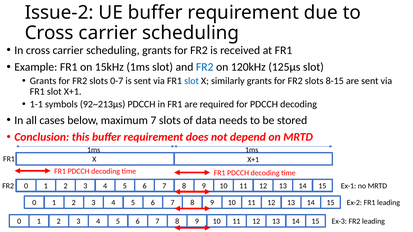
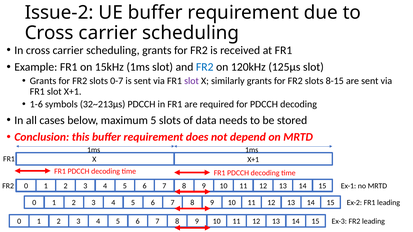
slot at (192, 81) colour: blue -> purple
1-1: 1-1 -> 1-6
92~213µs: 92~213µs -> 32~213µs
maximum 7: 7 -> 5
